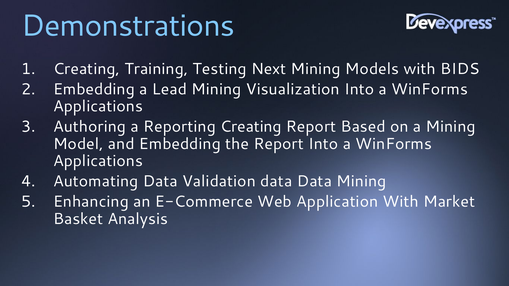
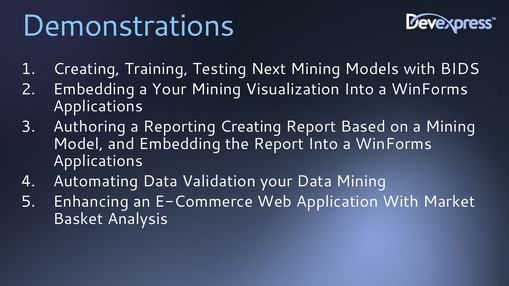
a Lead: Lead -> Your
Validation data: data -> your
